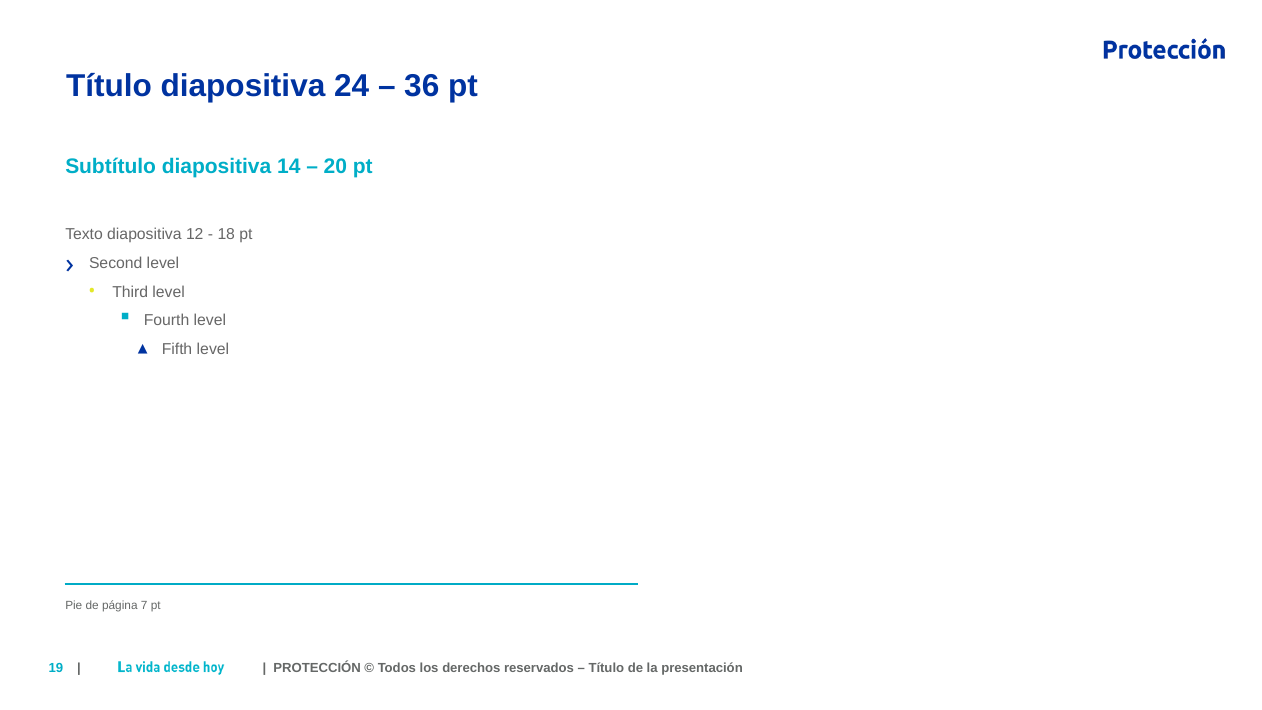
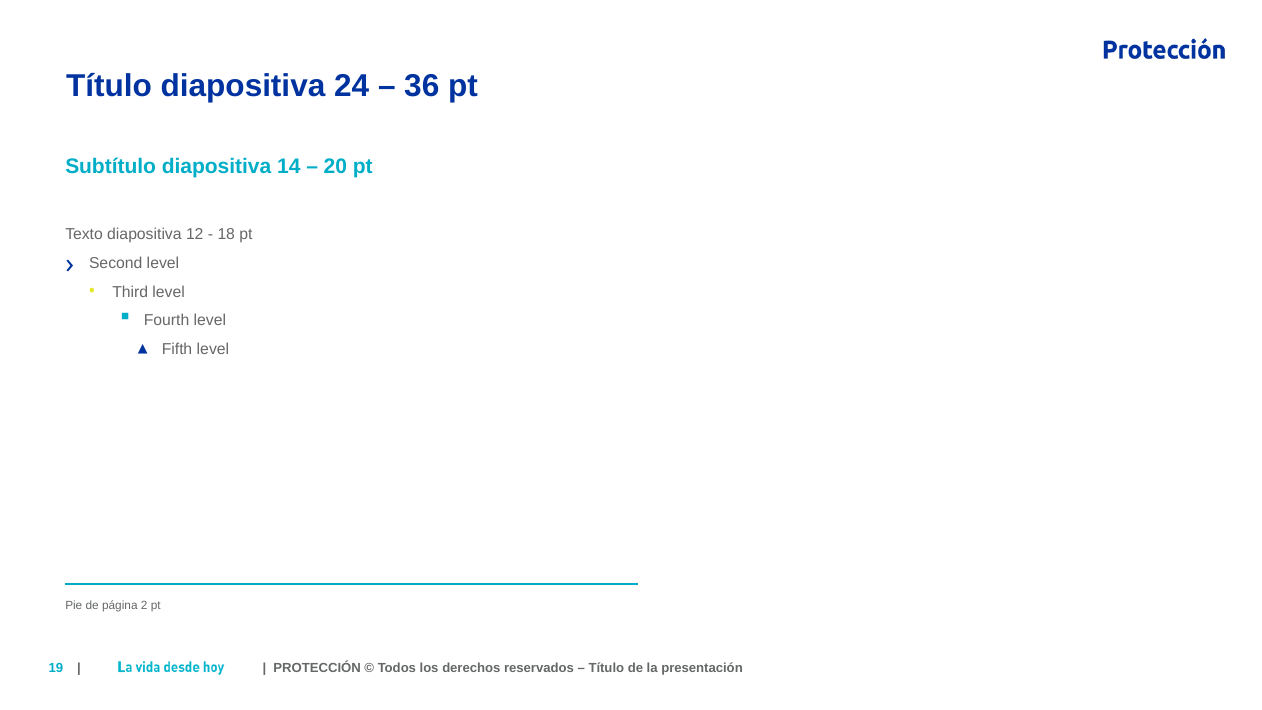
7: 7 -> 2
